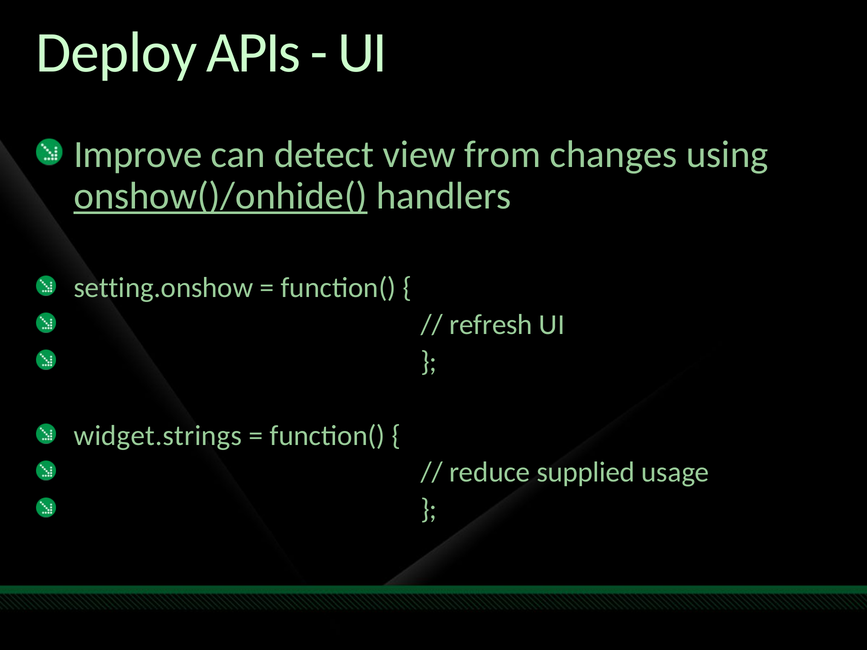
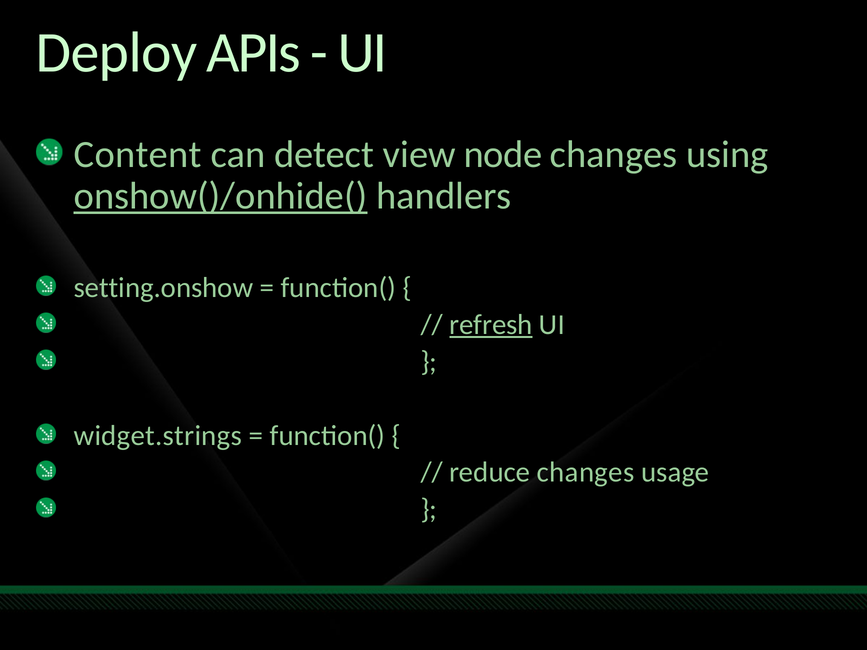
Improve: Improve -> Content
from: from -> node
refresh underline: none -> present
reduce supplied: supplied -> changes
